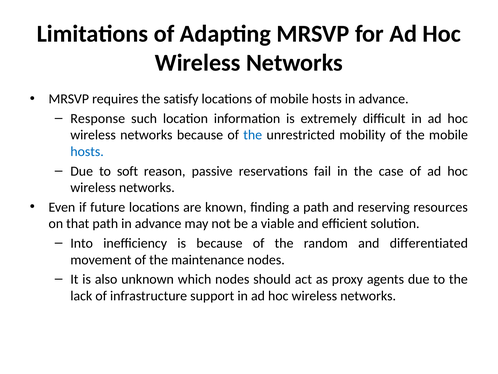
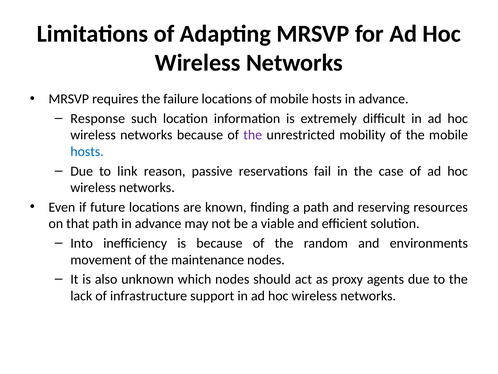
satisfy: satisfy -> failure
the at (253, 135) colour: blue -> purple
soft: soft -> link
differentiated: differentiated -> environments
